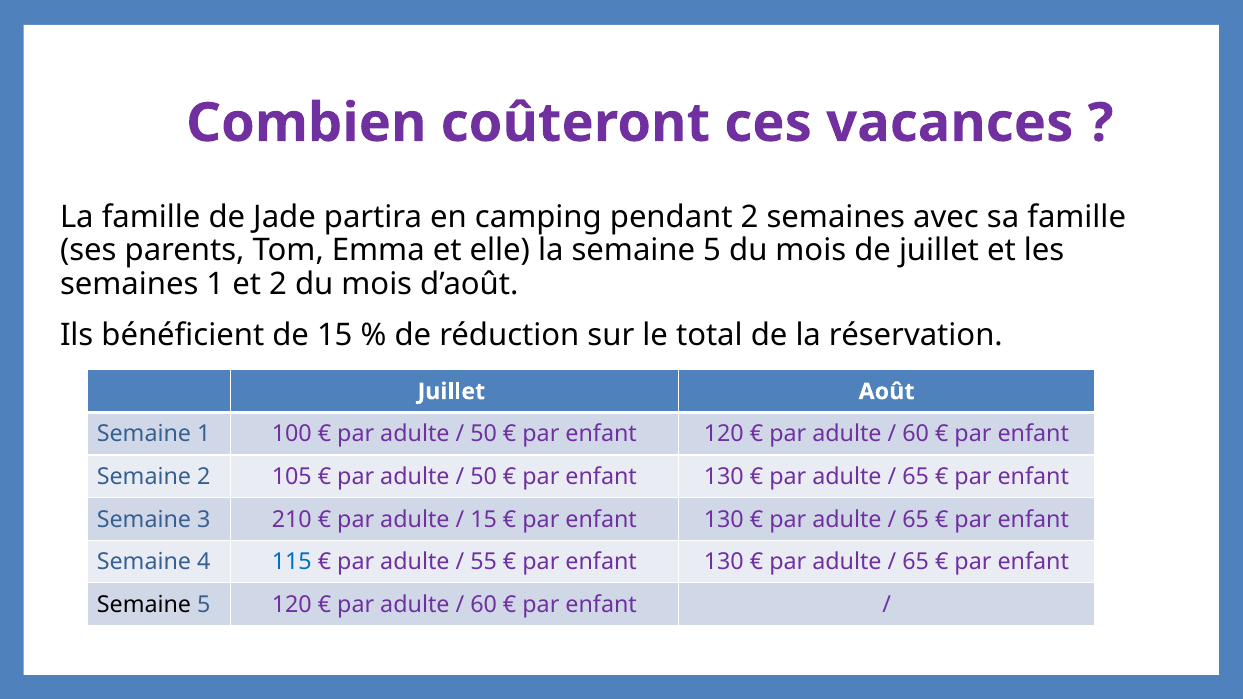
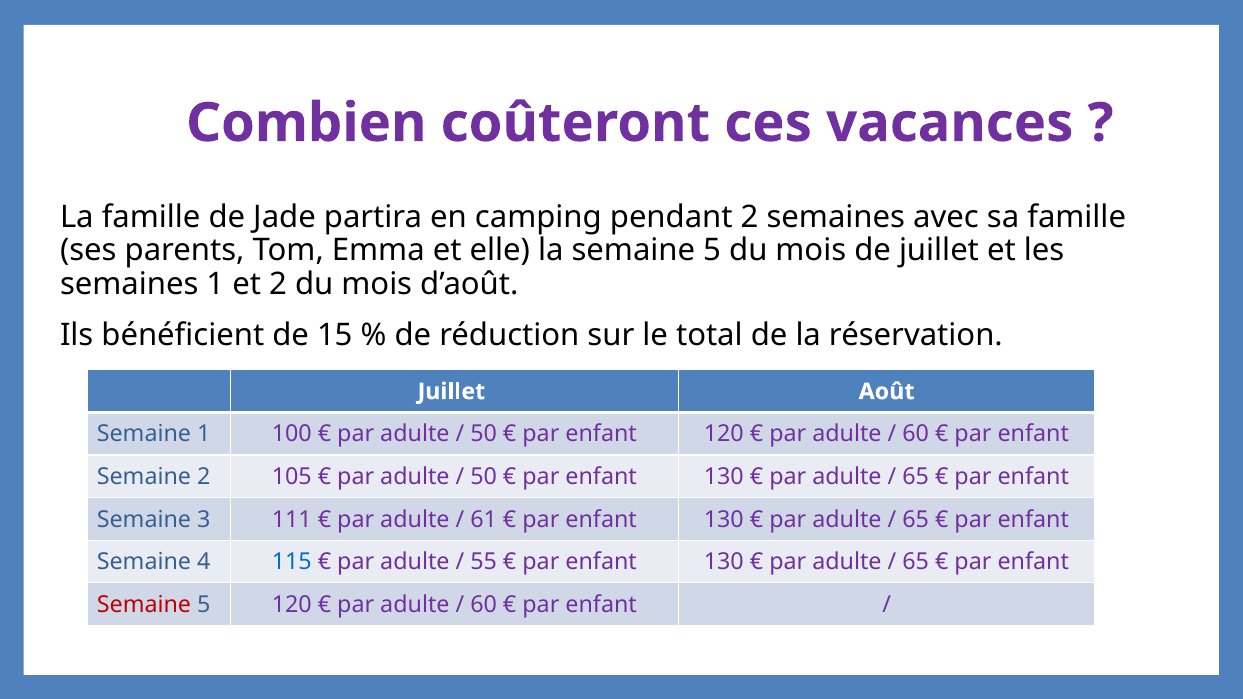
210: 210 -> 111
15 at (484, 520): 15 -> 61
Semaine at (144, 605) colour: black -> red
